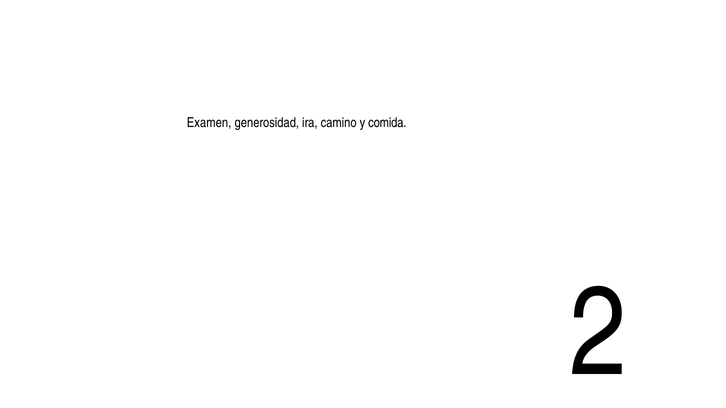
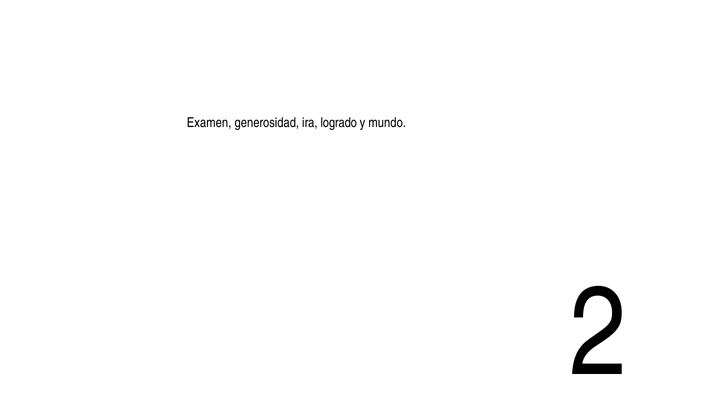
camino: camino -> logrado
comida: comida -> mundo
